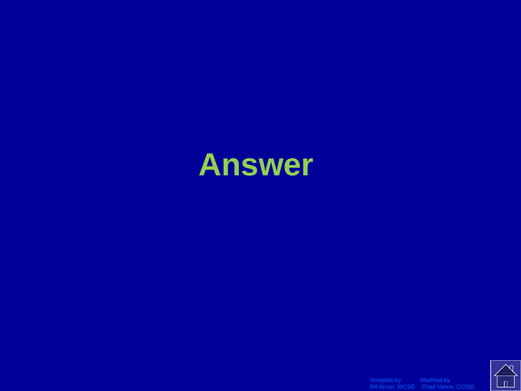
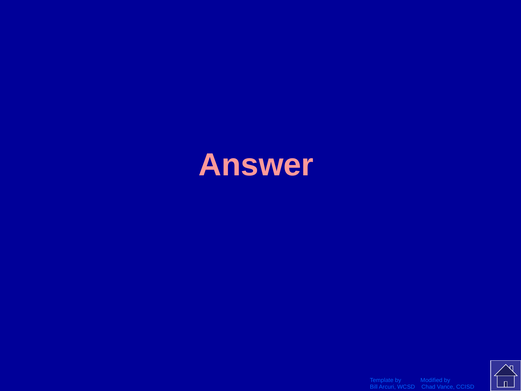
Answer colour: light green -> pink
